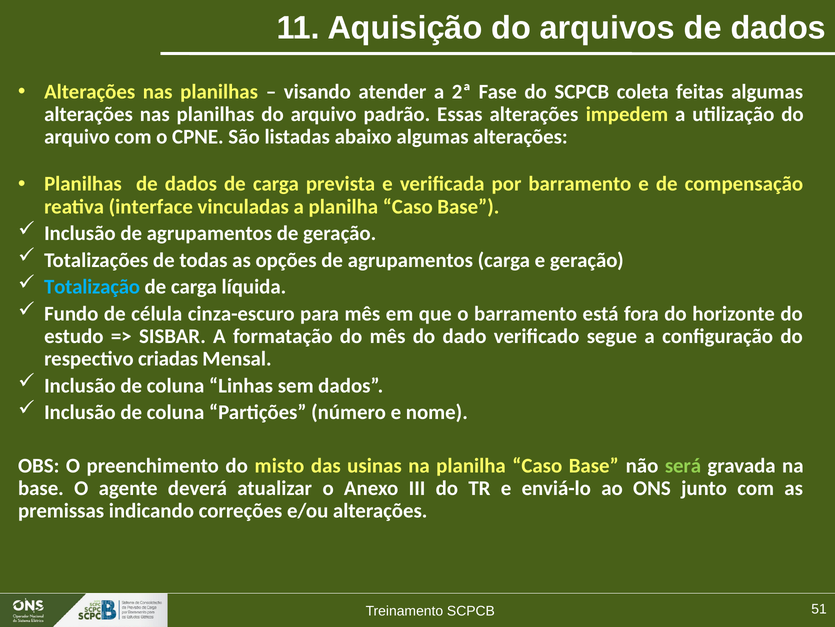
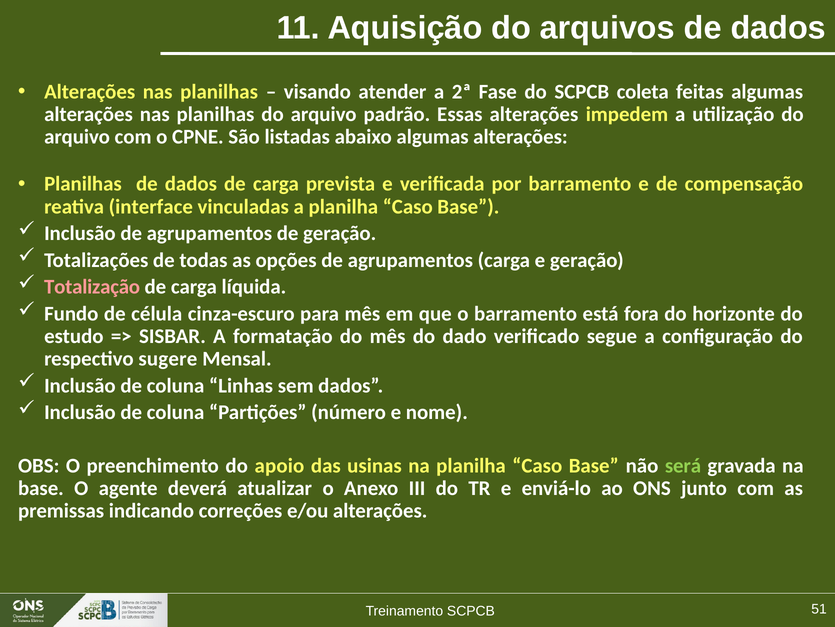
Totalização colour: light blue -> pink
criadas: criadas -> sugere
misto: misto -> apoio
